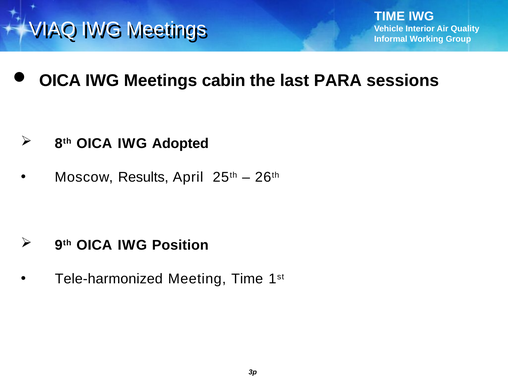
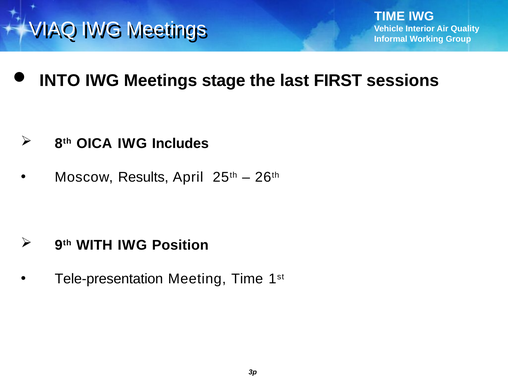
OICA at (60, 80): OICA -> INTO
cabin: cabin -> stage
PARA: PARA -> FIRST
Adopted: Adopted -> Includes
9th OICA: OICA -> WITH
Tele-harmonized: Tele-harmonized -> Tele-presentation
